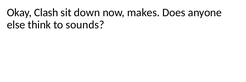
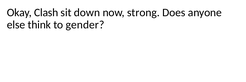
makes: makes -> strong
sounds: sounds -> gender
